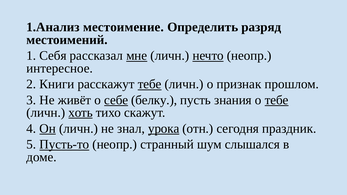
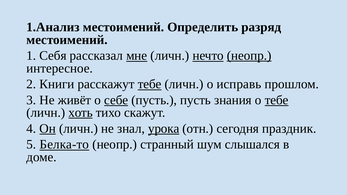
1.Анализ местоимение: местоимение -> местоимений
неопр at (249, 56) underline: none -> present
признак: признак -> исправь
себе белку: белку -> пусть
Пусть-то: Пусть-то -> Белка-то
